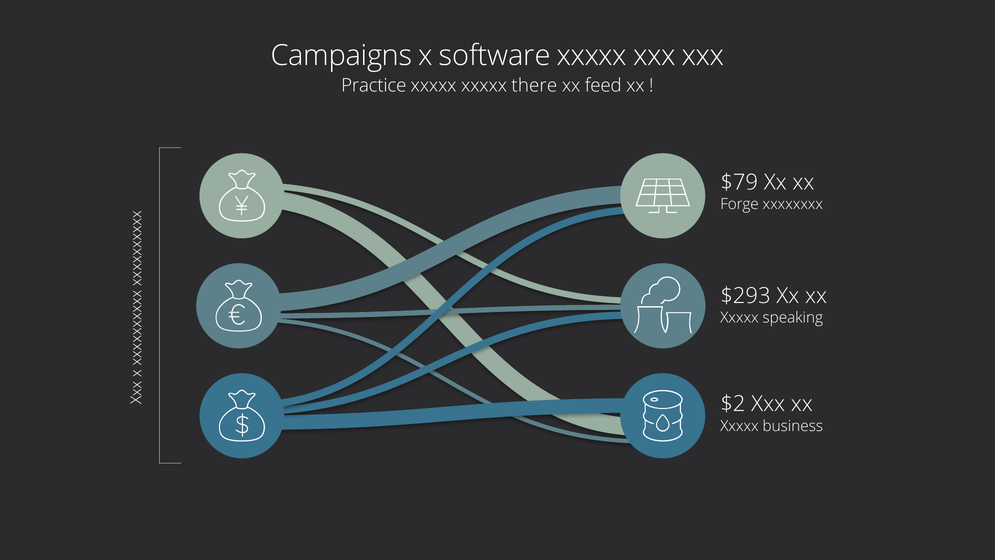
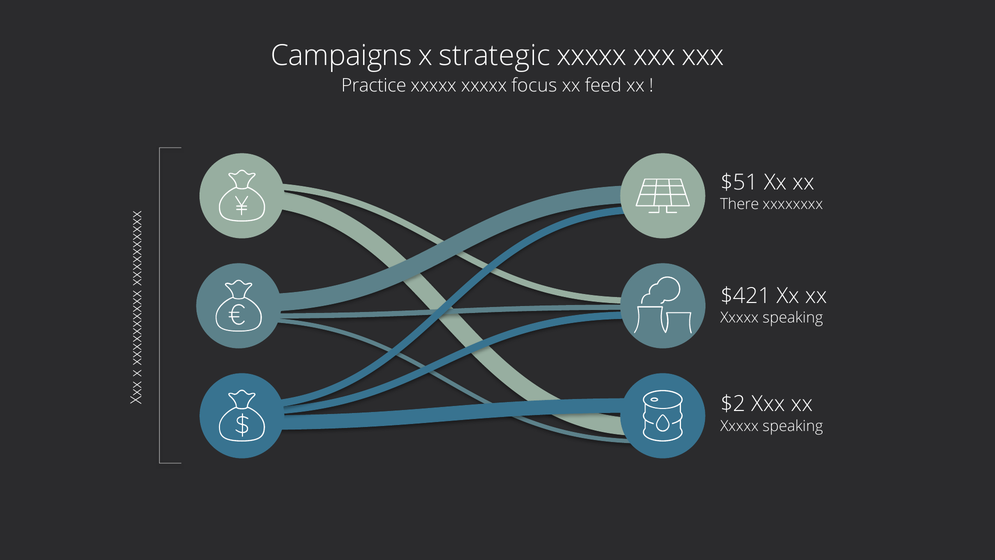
software: software -> strategic
there: there -> focus
$79: $79 -> $51
Forge: Forge -> There
$293: $293 -> $421
business at (793, 426): business -> speaking
